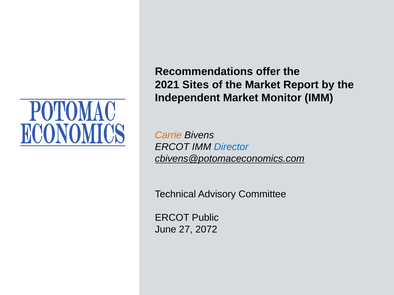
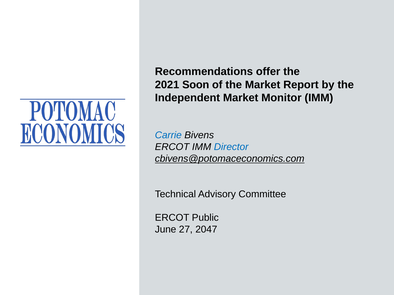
Sites: Sites -> Soon
Carrie colour: orange -> blue
2072: 2072 -> 2047
